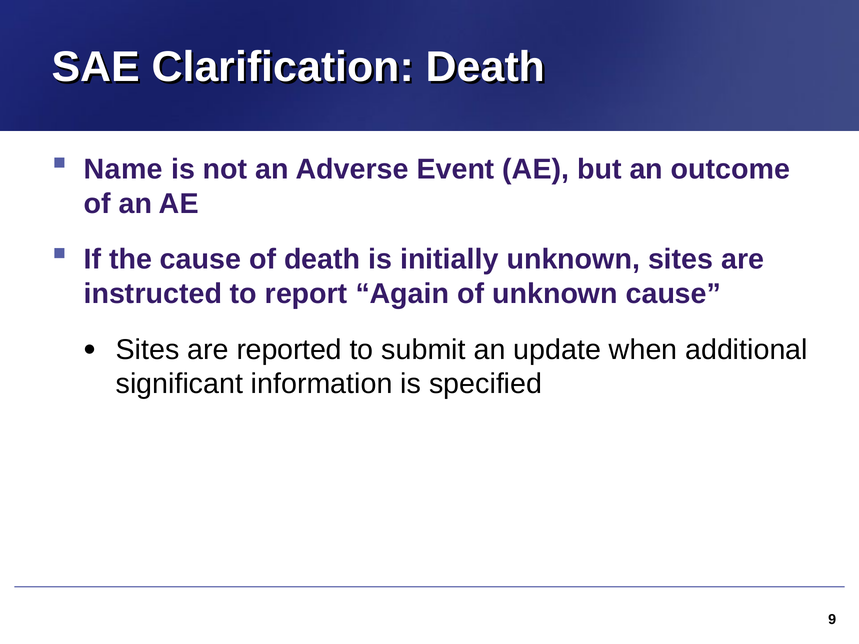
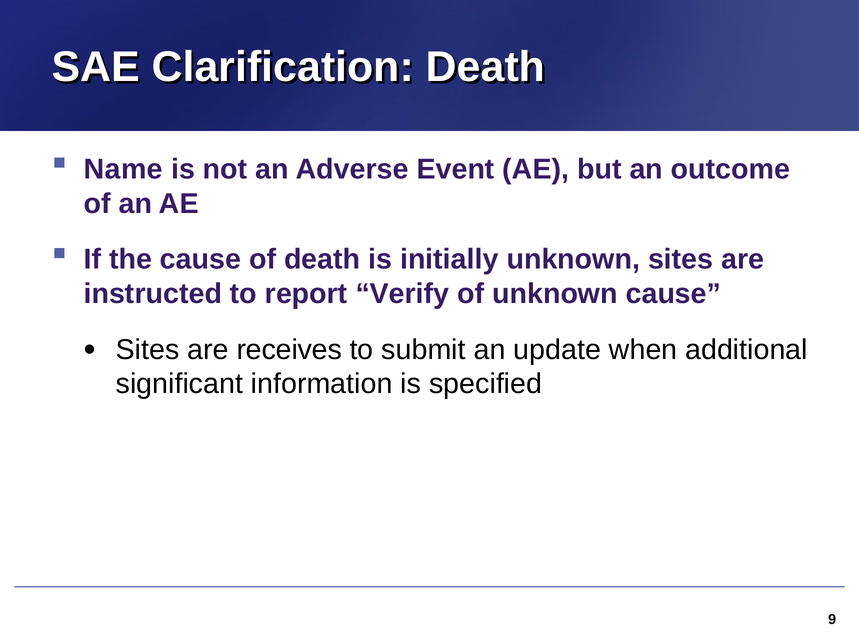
Again: Again -> Verify
reported: reported -> receives
